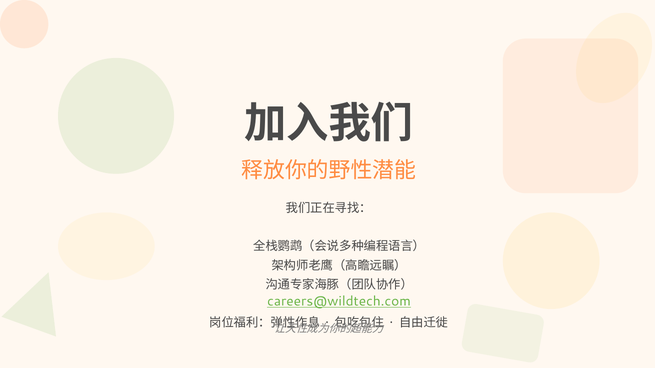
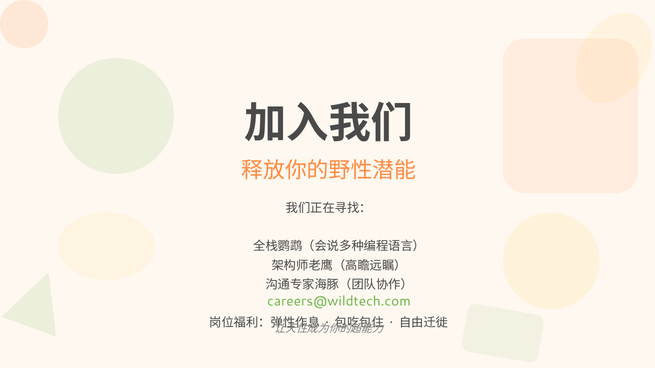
careers@wildtech.com underline: present -> none
